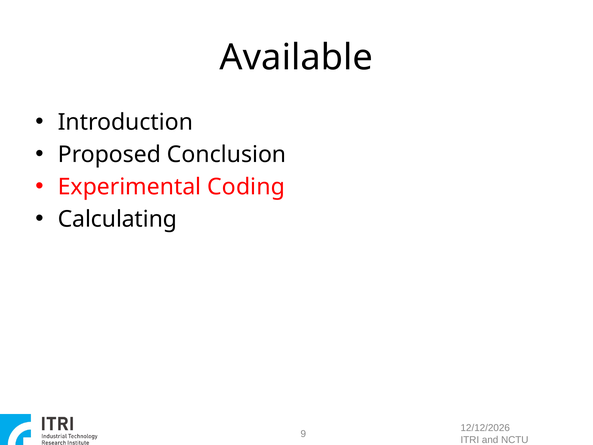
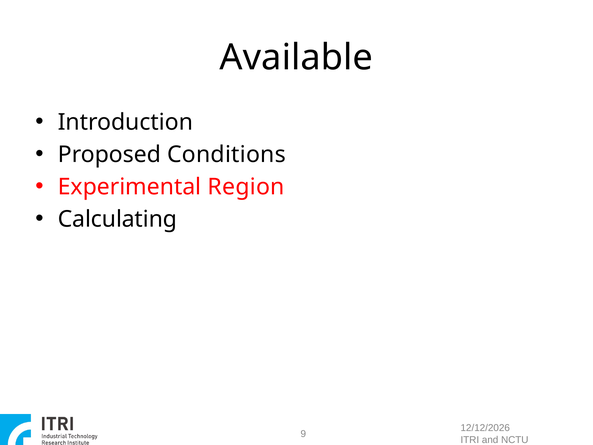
Conclusion: Conclusion -> Conditions
Coding: Coding -> Region
